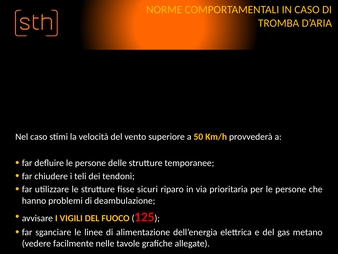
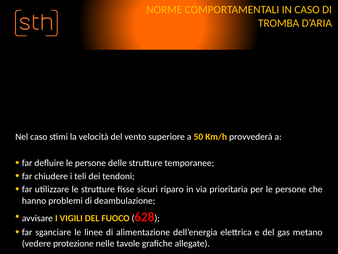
125: 125 -> 628
facilmente: facilmente -> protezione
